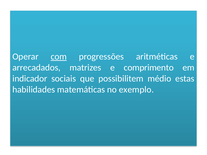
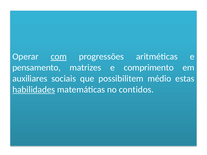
arrecadados: arrecadados -> pensamento
indicador: indicador -> auxiliares
habilidades underline: none -> present
exemplo: exemplo -> contidos
